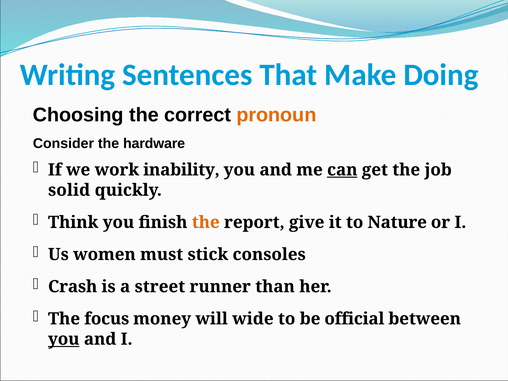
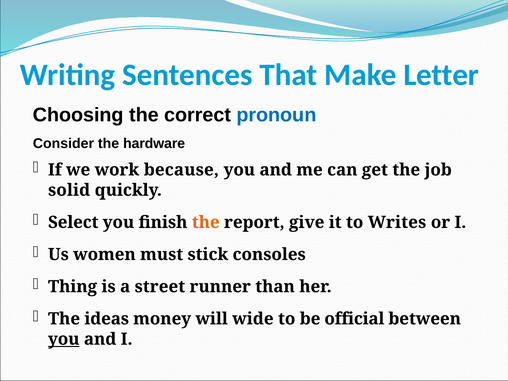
Doing: Doing -> Letter
pronoun colour: orange -> blue
inability: inability -> because
can underline: present -> none
Think: Think -> Select
Nature: Nature -> Writes
Crash: Crash -> Thing
focus: focus -> ideas
